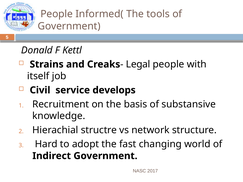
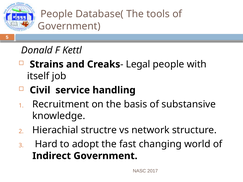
Informed(: Informed( -> Database(
develops: develops -> handling
